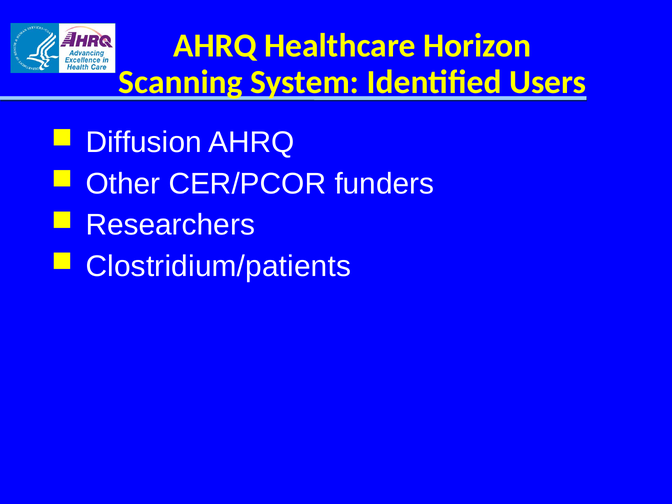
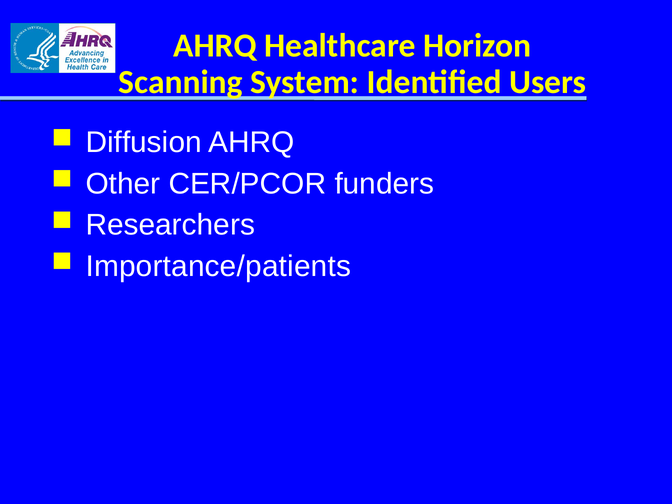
Clostridium/patients: Clostridium/patients -> Importance/patients
